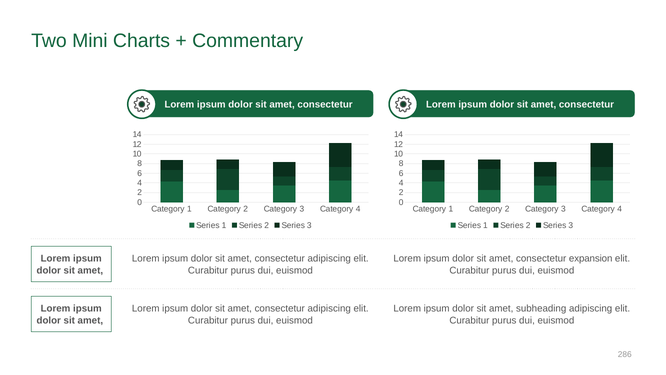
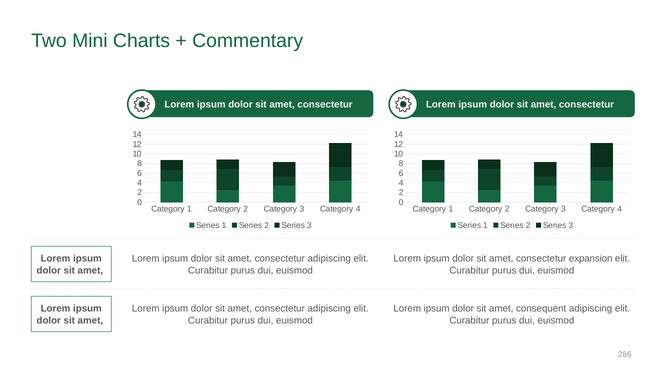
subheading: subheading -> consequent
